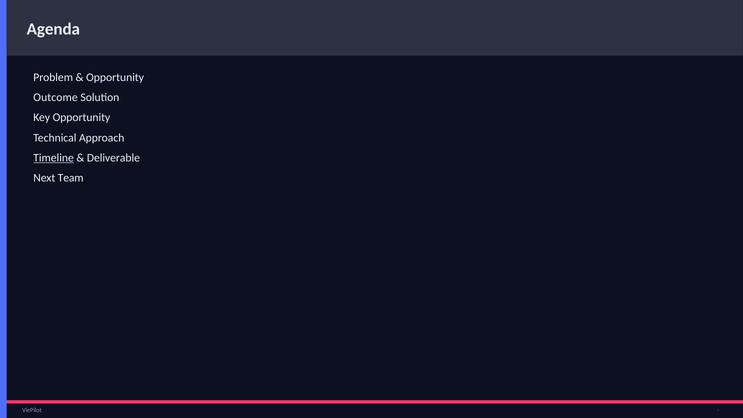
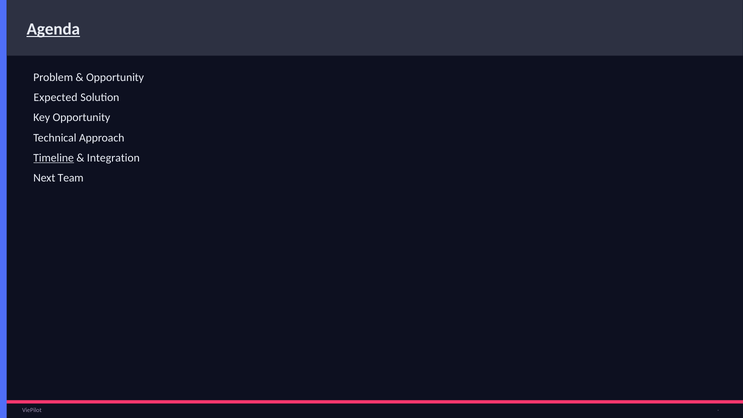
Agenda underline: none -> present
Outcome: Outcome -> Expected
Deliverable: Deliverable -> Integration
